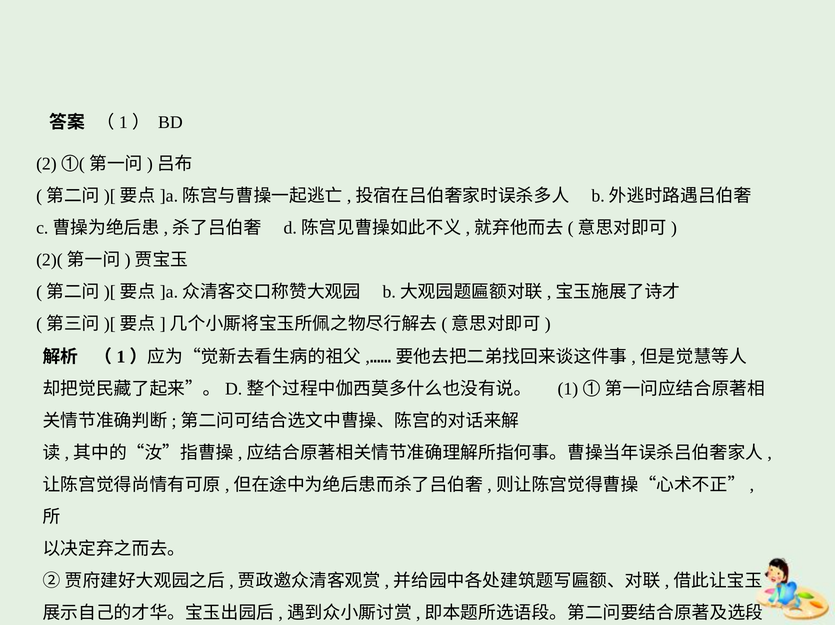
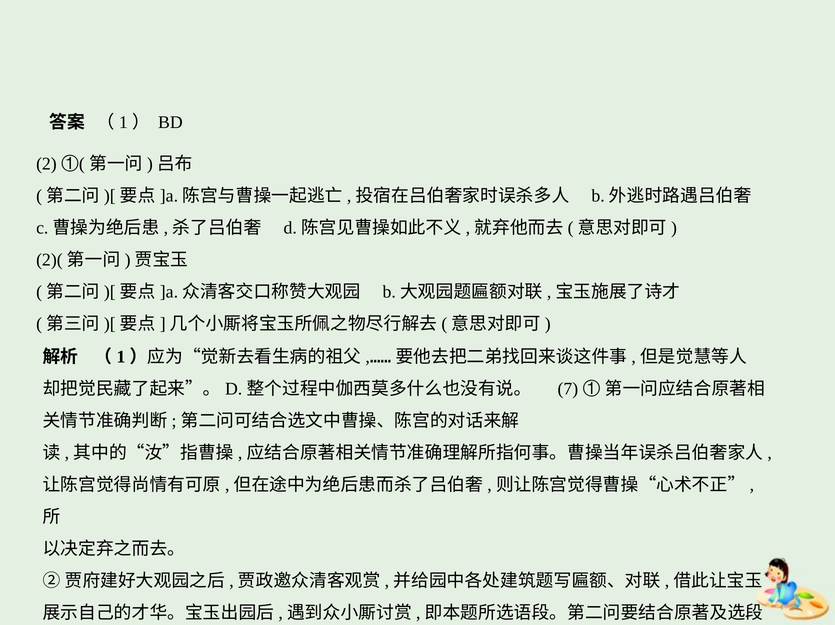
1: 1 -> 7
